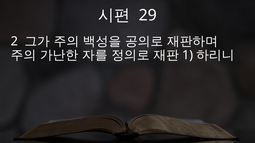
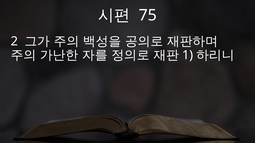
29: 29 -> 75
